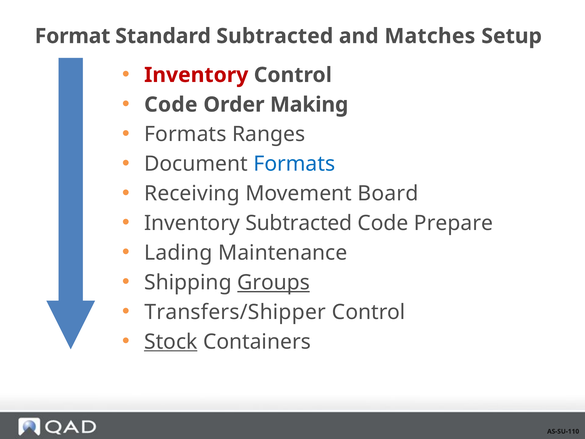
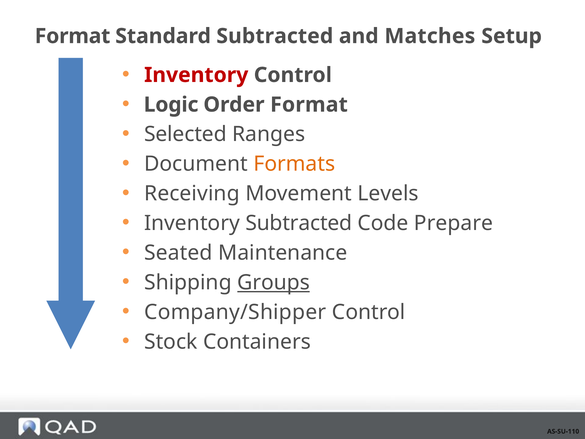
Code at (171, 105): Code -> Logic
Order Making: Making -> Format
Formats at (185, 134): Formats -> Selected
Formats at (294, 164) colour: blue -> orange
Board: Board -> Levels
Lading: Lading -> Seated
Transfers/Shipper: Transfers/Shipper -> Company/Shipper
Stock underline: present -> none
